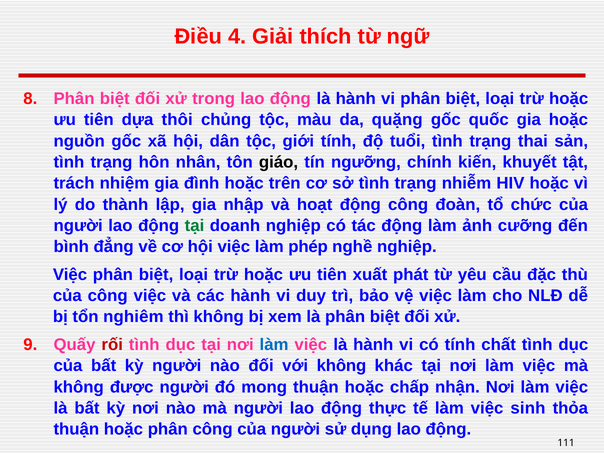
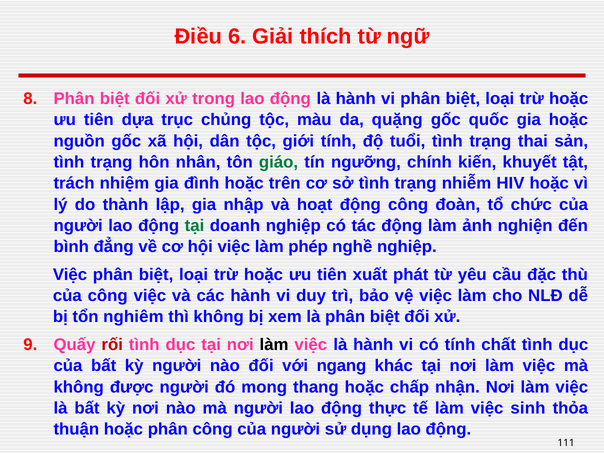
4: 4 -> 6
thôi: thôi -> trục
giáo colour: black -> green
cưỡng: cưỡng -> nghiện
làm at (274, 345) colour: blue -> black
với không: không -> ngang
mong thuận: thuận -> thang
